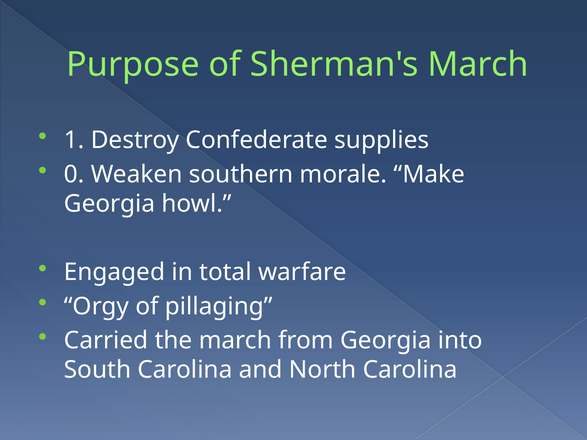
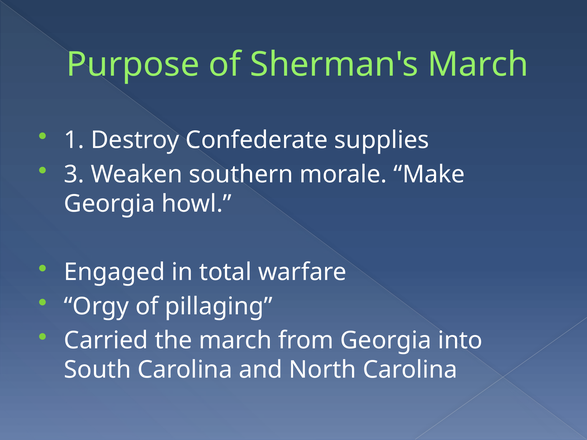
0: 0 -> 3
